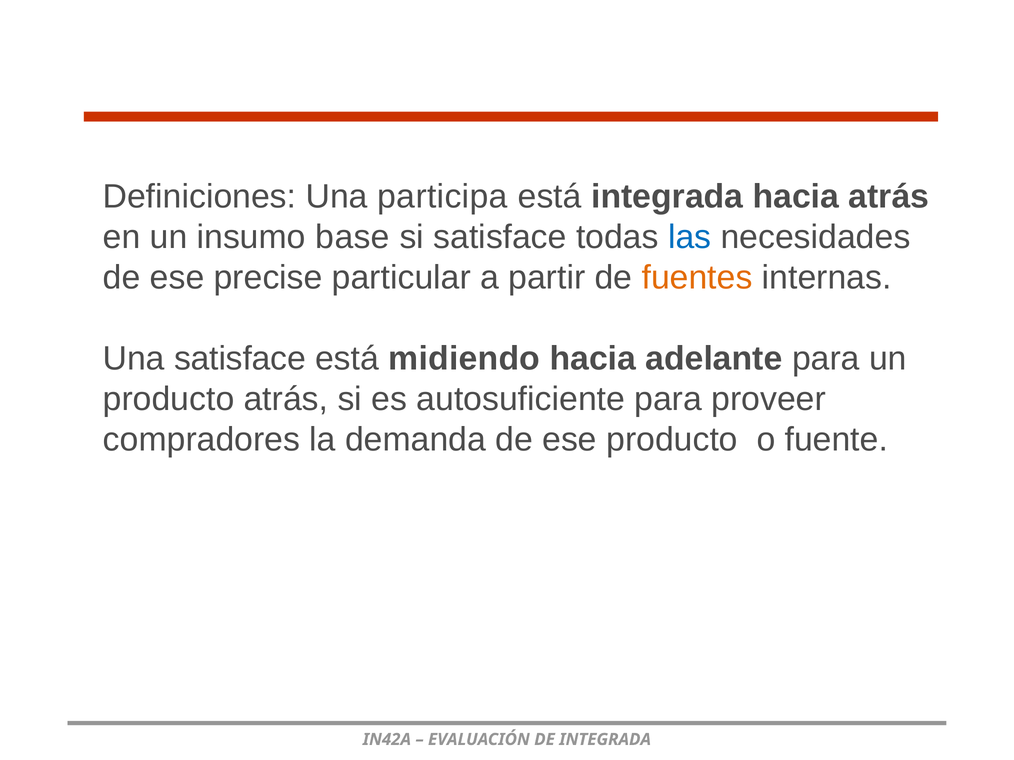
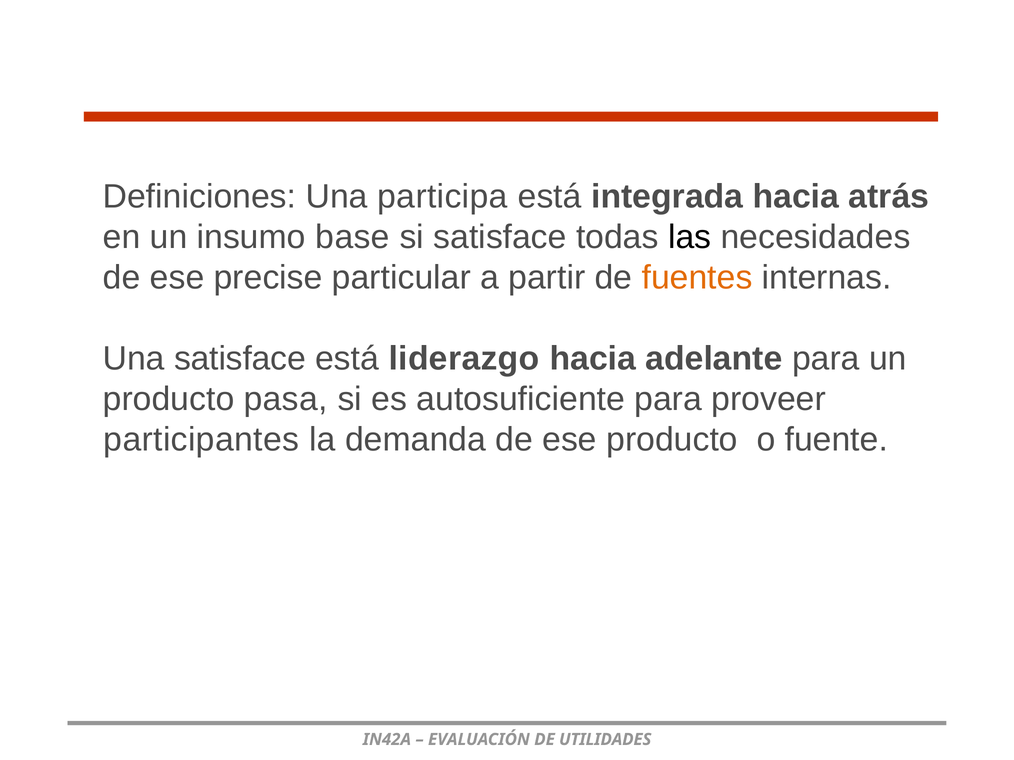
las colour: blue -> black
midiendo: midiendo -> liderazgo
producto atrás: atrás -> pasa
compradores: compradores -> participantes
DE INTEGRADA: INTEGRADA -> UTILIDADES
